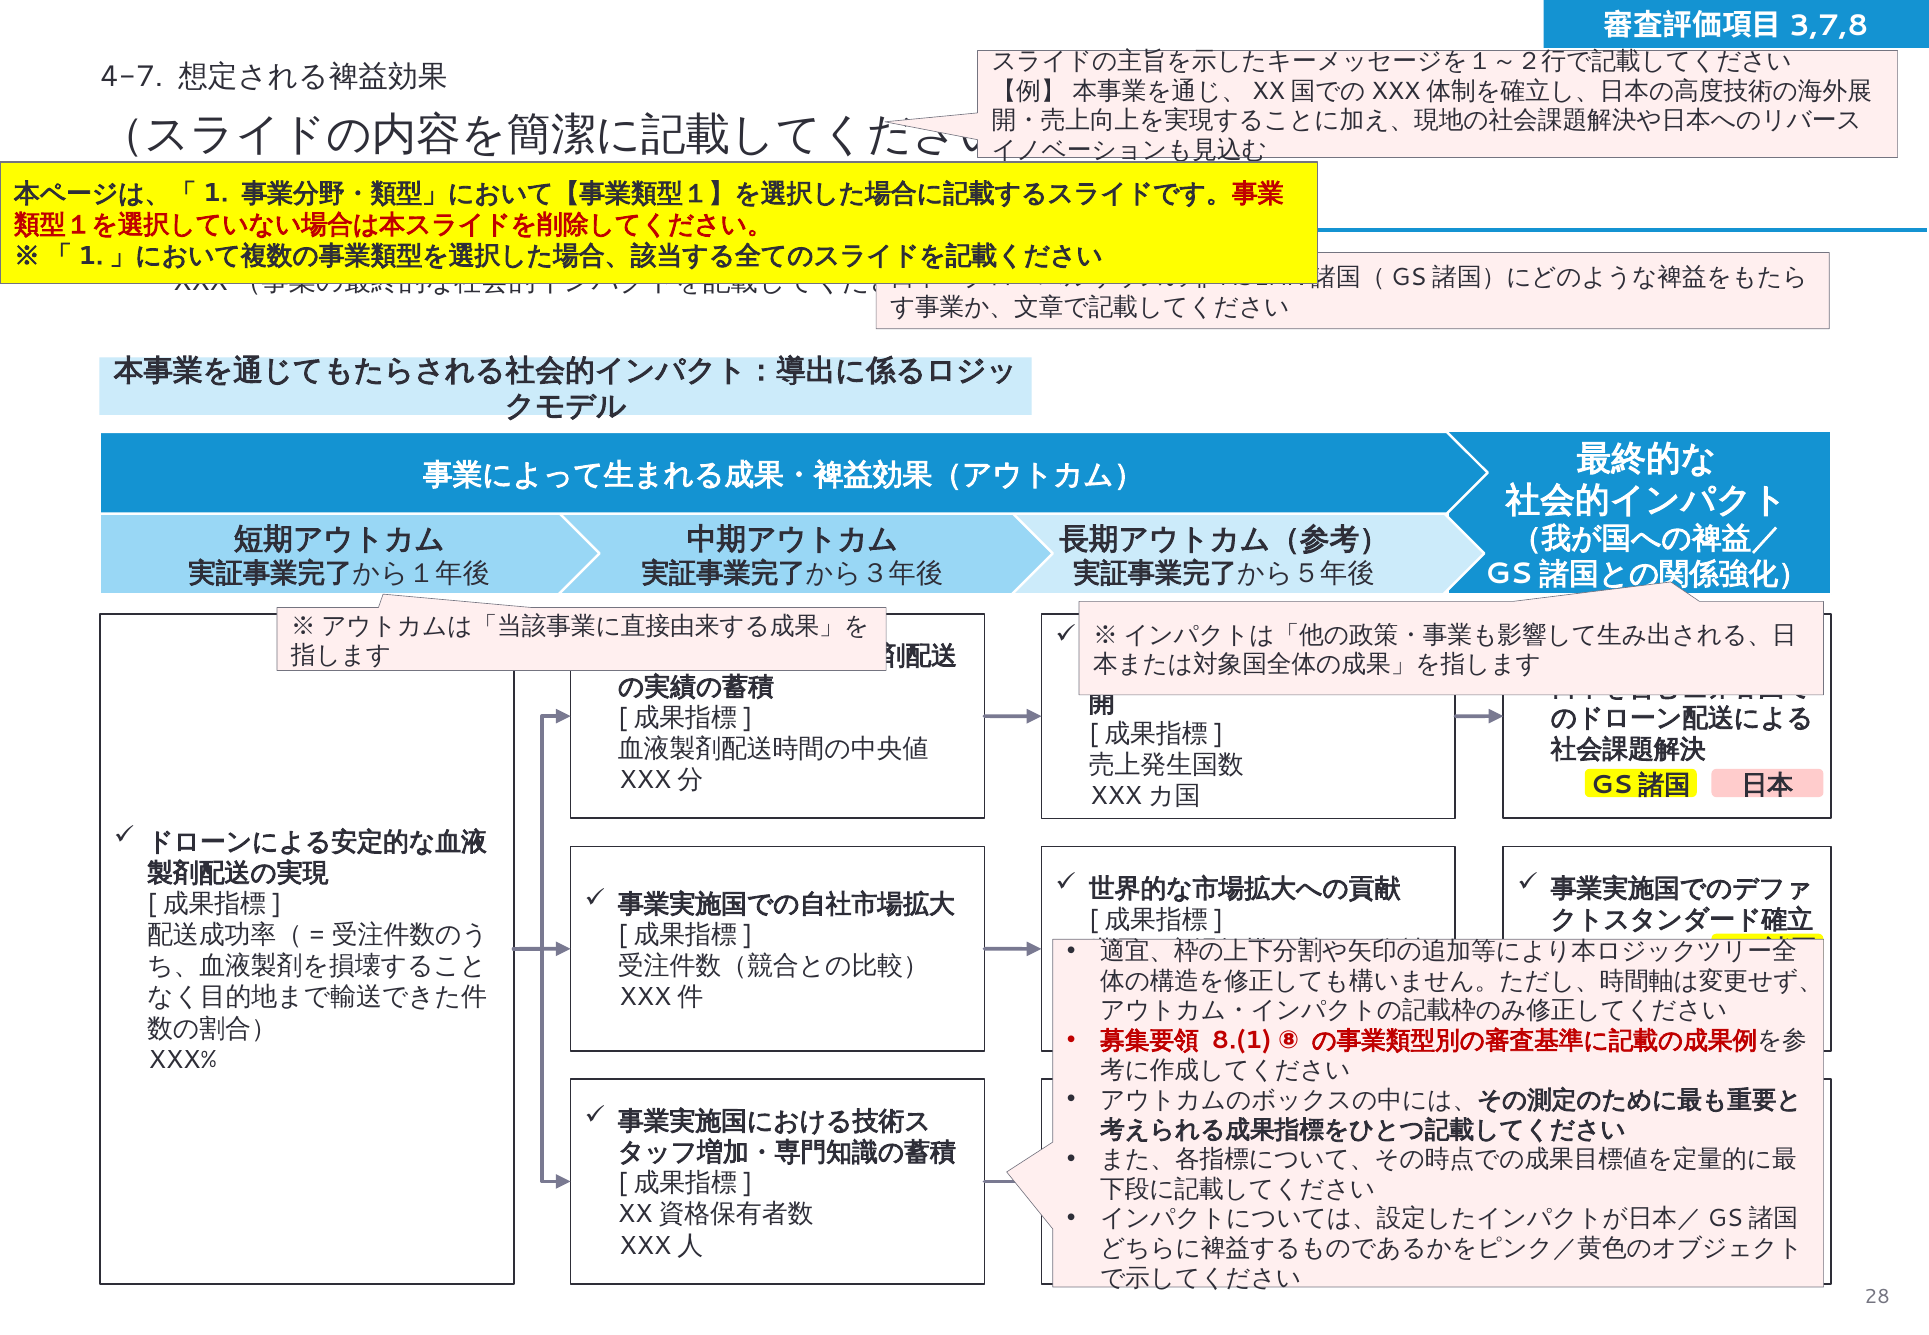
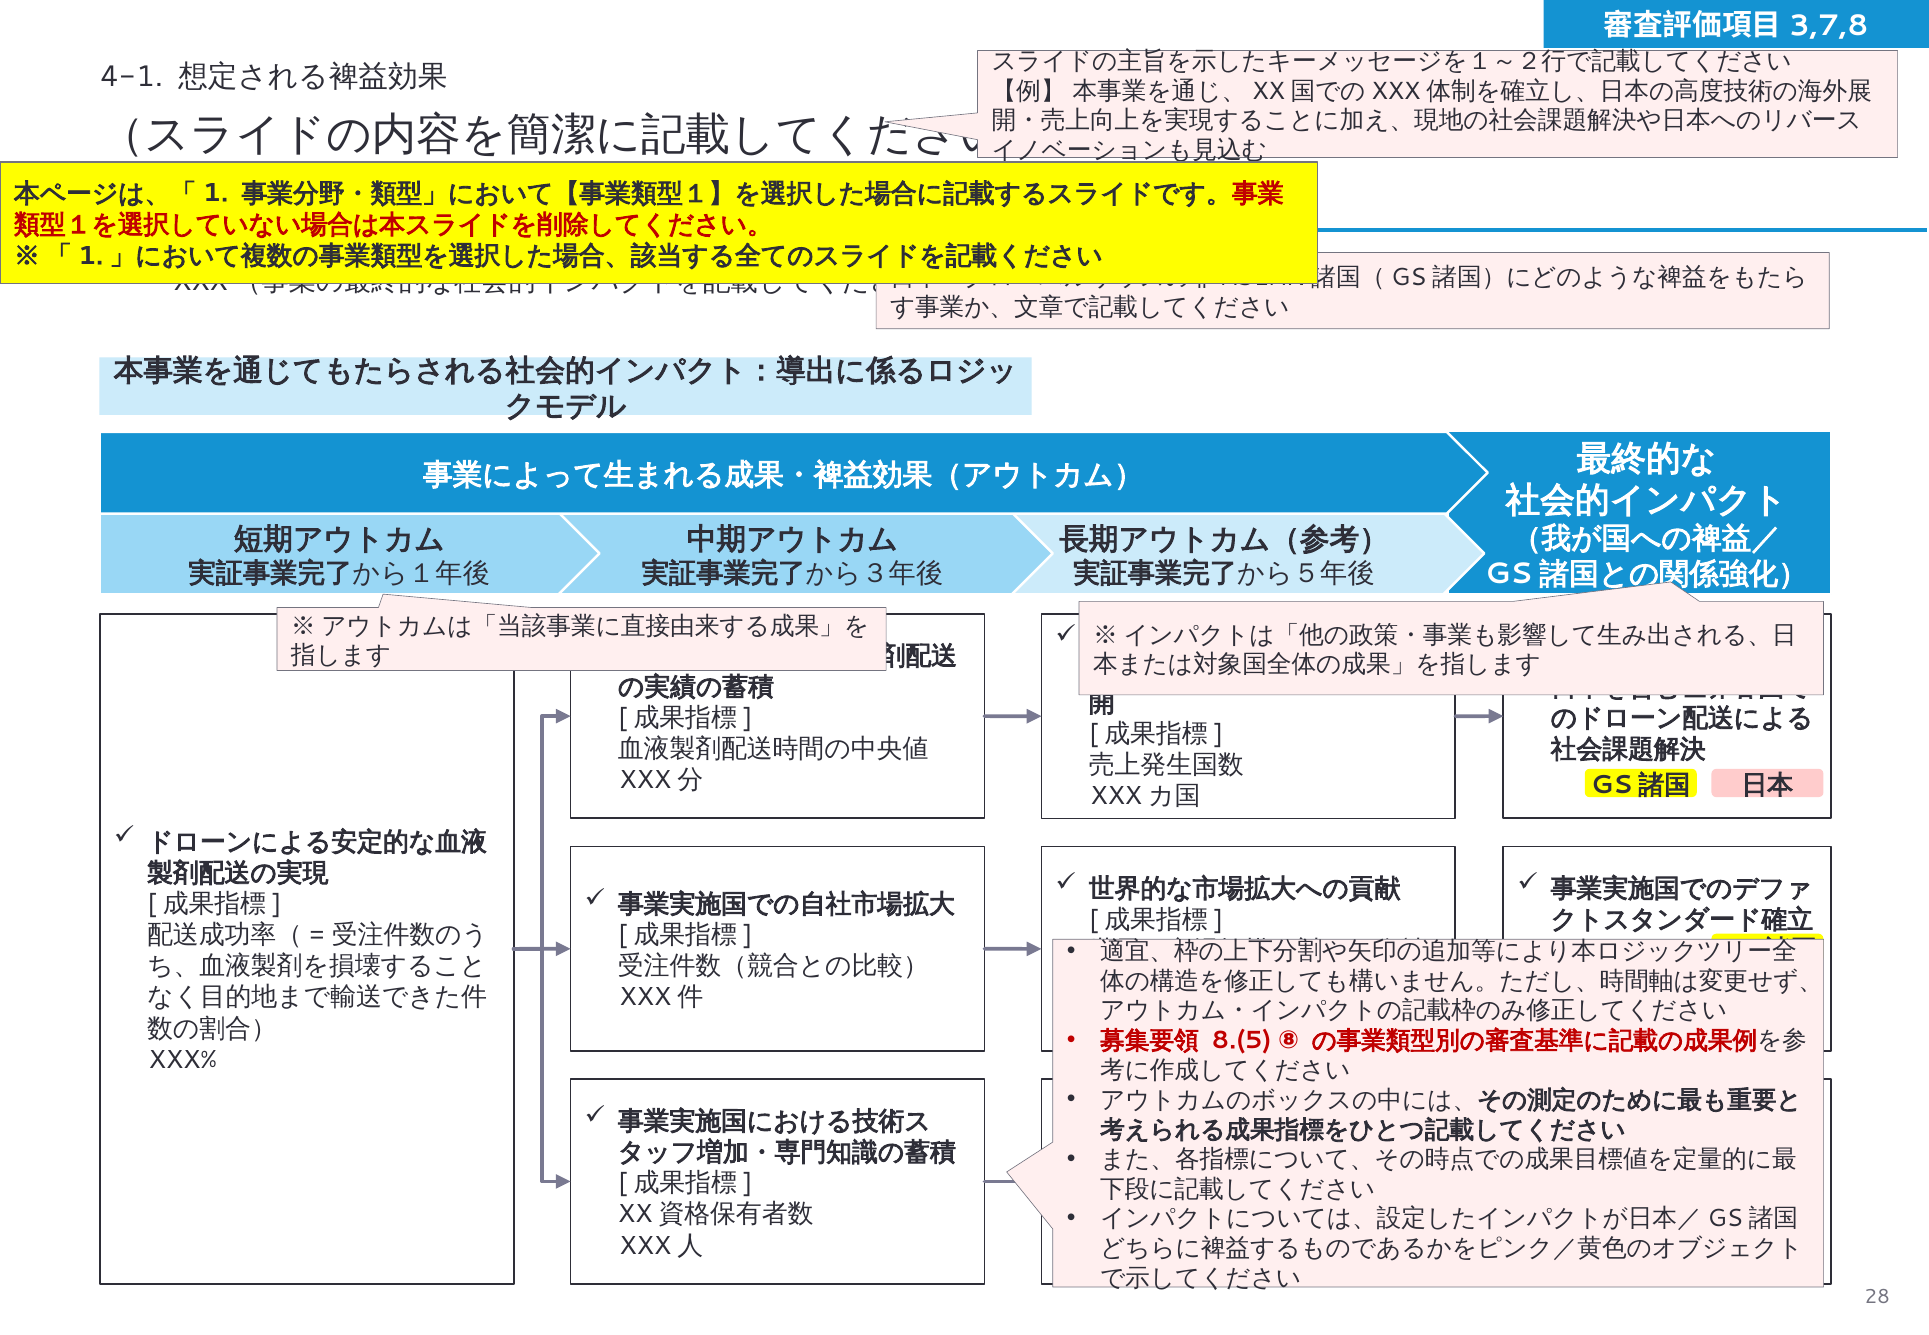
4-7: 4-7 -> 4-1
8.(1: 8.(1 -> 8.(5
